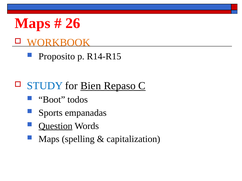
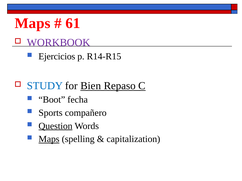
26: 26 -> 61
WORKBOOK colour: orange -> purple
Proposito: Proposito -> Ejercicios
todos: todos -> fecha
empanadas: empanadas -> compañero
Maps at (49, 139) underline: none -> present
